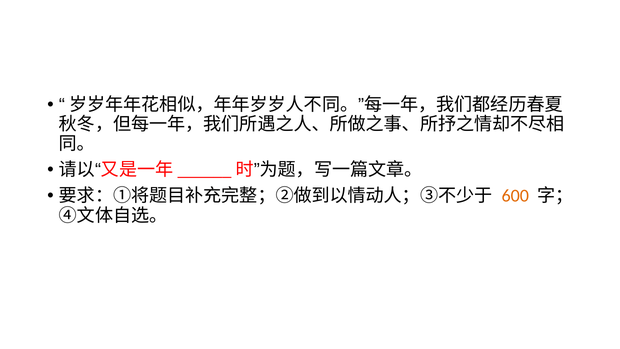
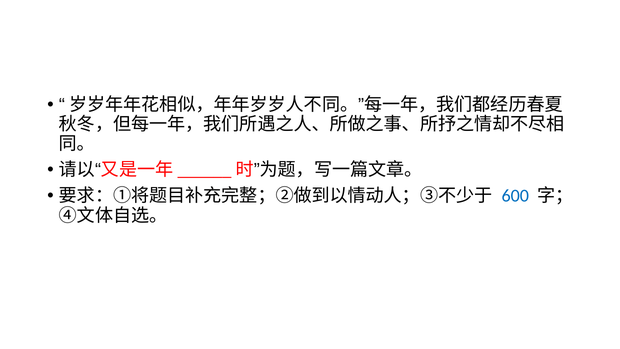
600 colour: orange -> blue
